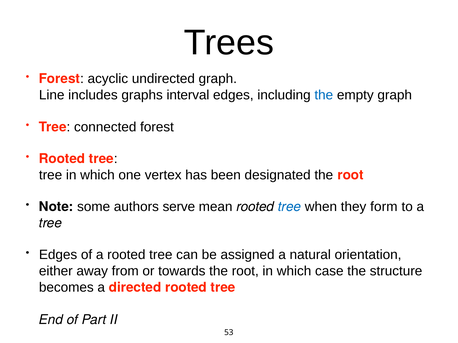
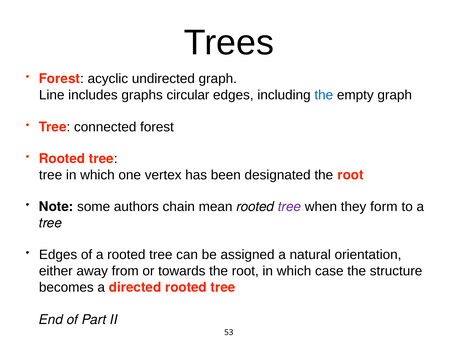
interval: interval -> circular
serve: serve -> chain
tree at (289, 207) colour: blue -> purple
